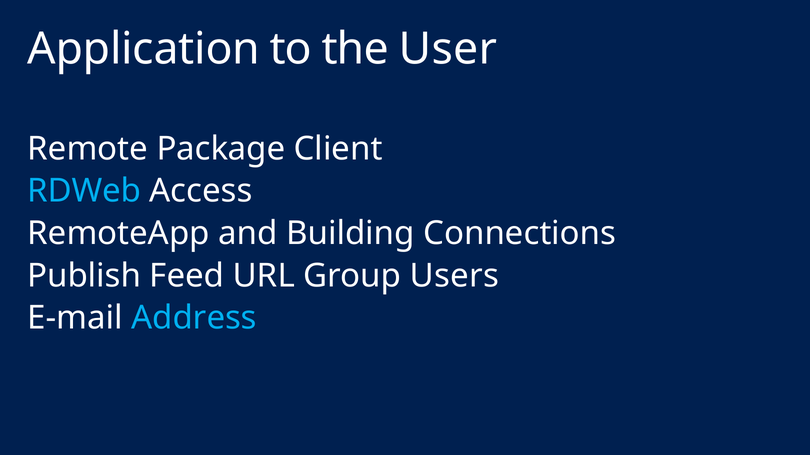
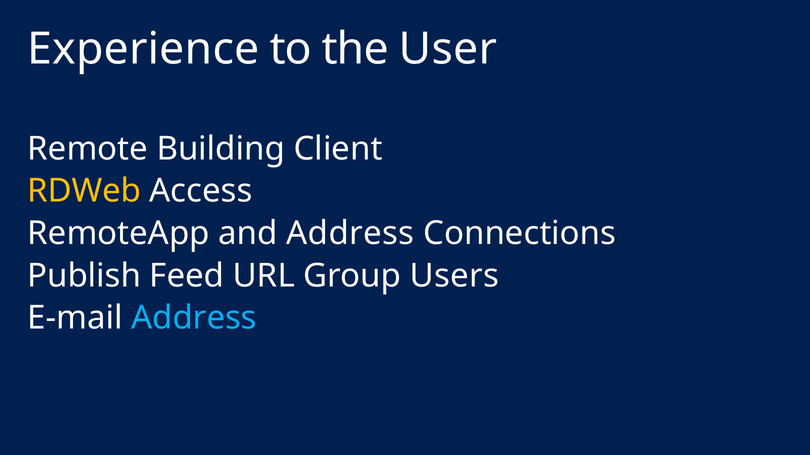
Application: Application -> Experience
Package: Package -> Building
RDWeb colour: light blue -> yellow
and Building: Building -> Address
